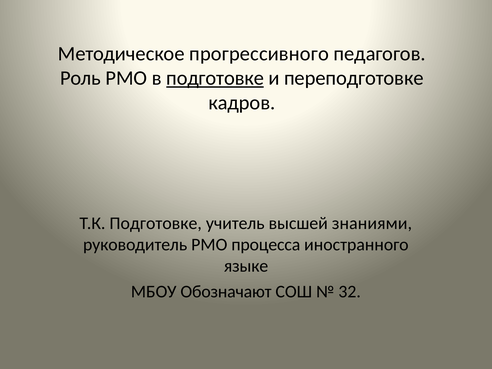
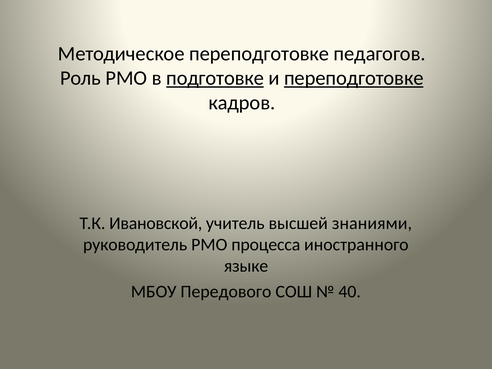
Методическое прогрессивного: прогрессивного -> переподготовке
переподготовке at (354, 78) underline: none -> present
Т.К Подготовке: Подготовке -> Ивановской
Обозначают: Обозначают -> Передового
32: 32 -> 40
